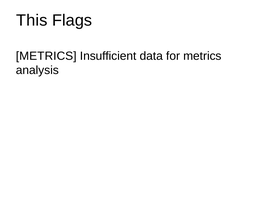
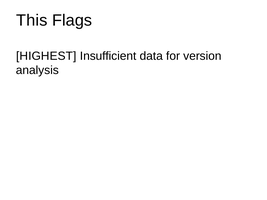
METRICS at (46, 56): METRICS -> HIGHEST
for metrics: metrics -> version
